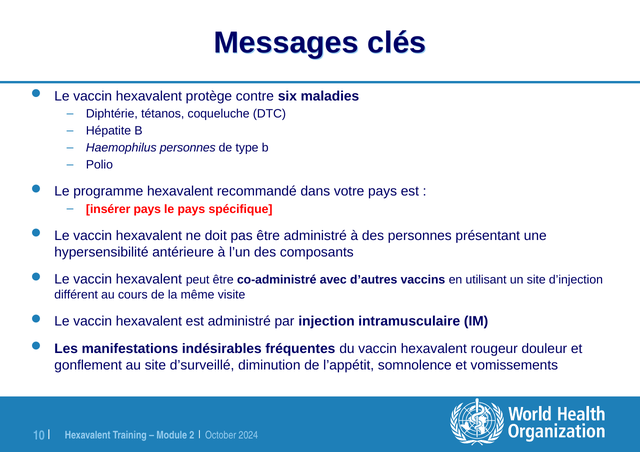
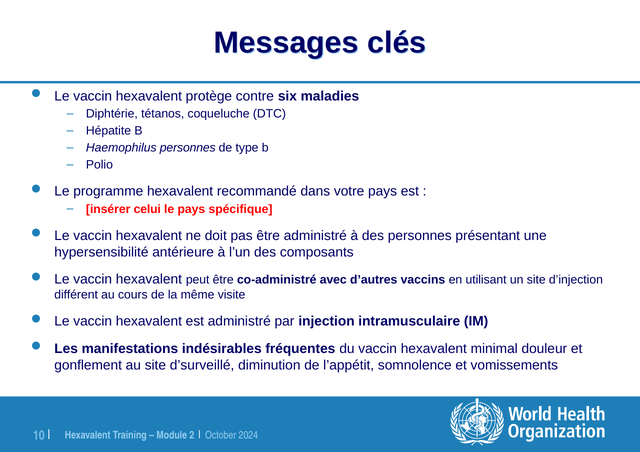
insérer pays: pays -> celui
rougeur: rougeur -> minimal
